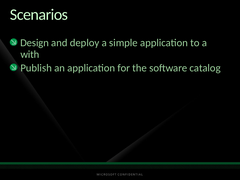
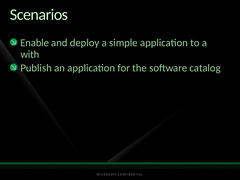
Design: Design -> Enable
